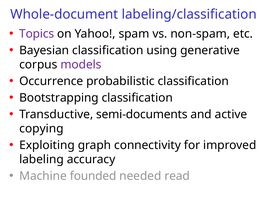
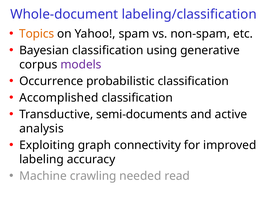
Topics colour: purple -> orange
Bootstrapping: Bootstrapping -> Accomplished
copying: copying -> analysis
founded: founded -> crawling
